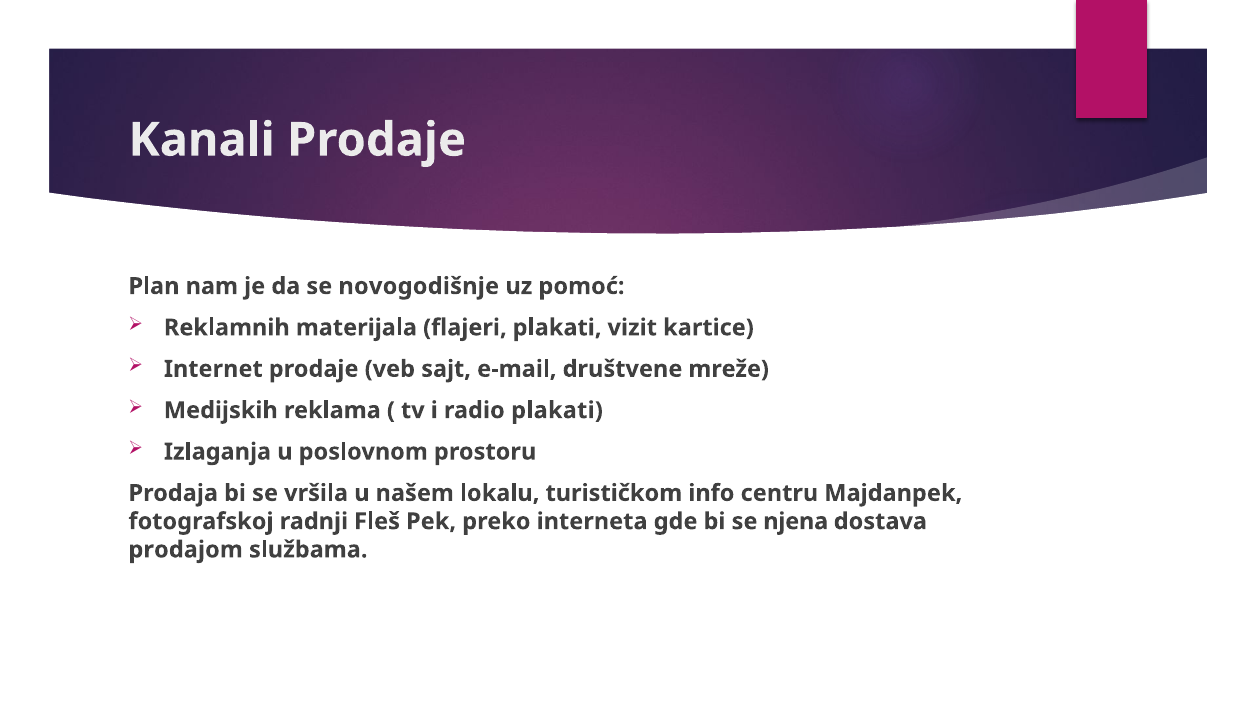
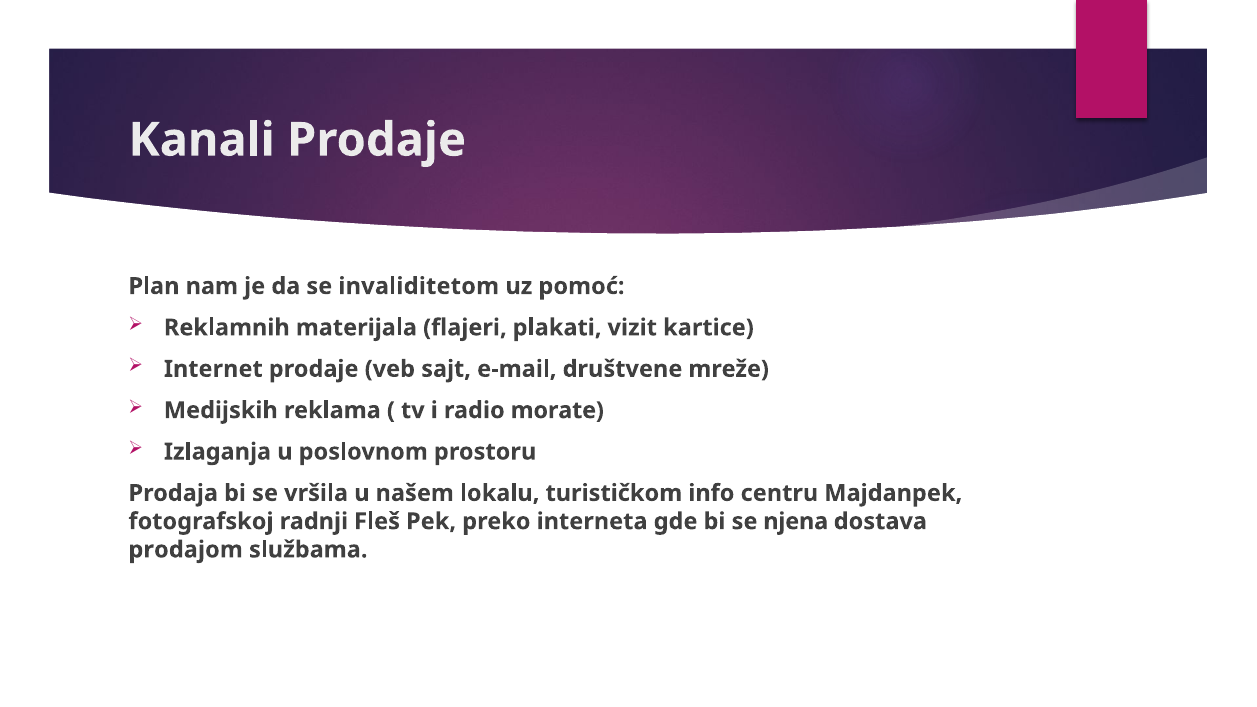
novogodišnje: novogodišnje -> invaliditetom
radio plakati: plakati -> morate
